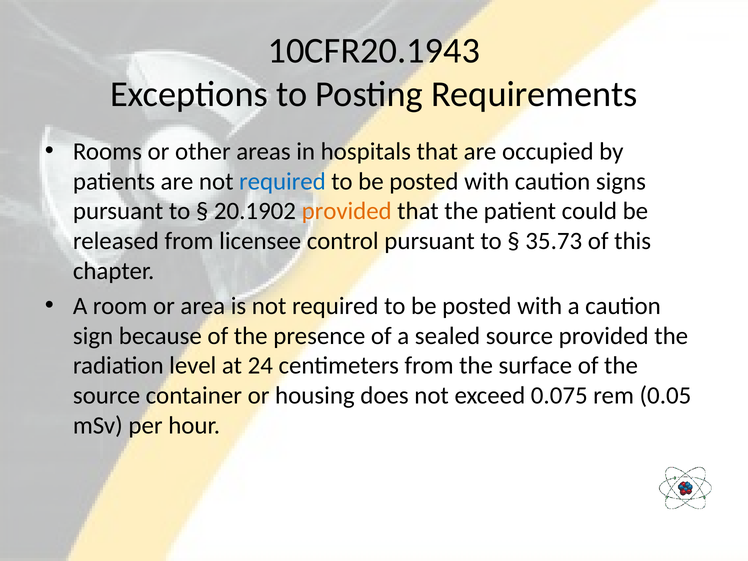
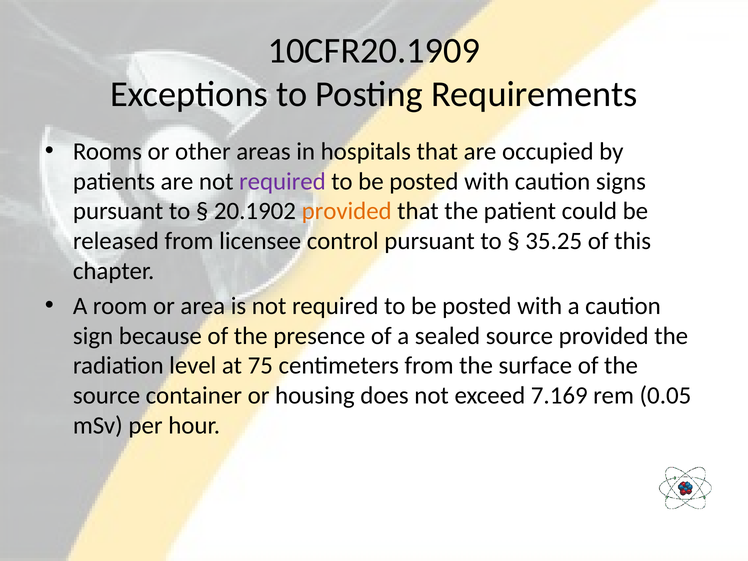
10CFR20.1943: 10CFR20.1943 -> 10CFR20.1909
required at (282, 181) colour: blue -> purple
35.73: 35.73 -> 35.25
24: 24 -> 75
0.075: 0.075 -> 7.169
